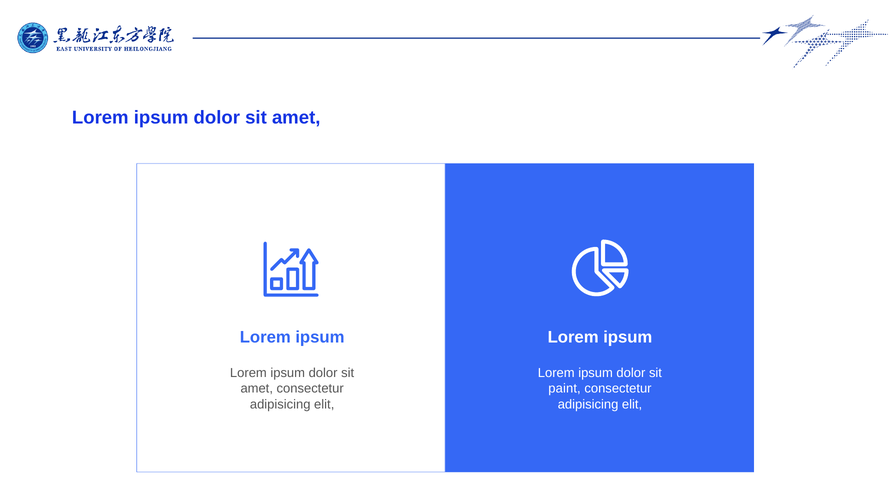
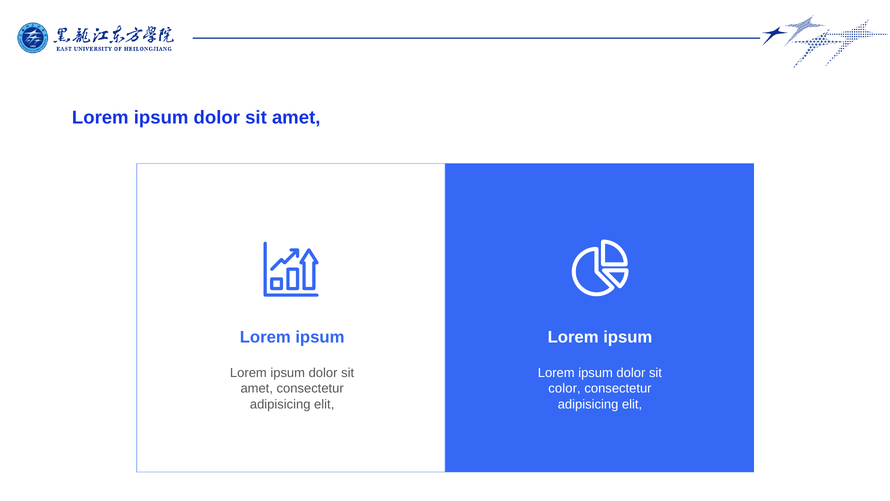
paint: paint -> color
